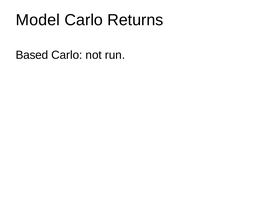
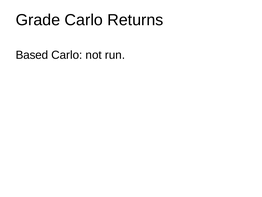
Model: Model -> Grade
